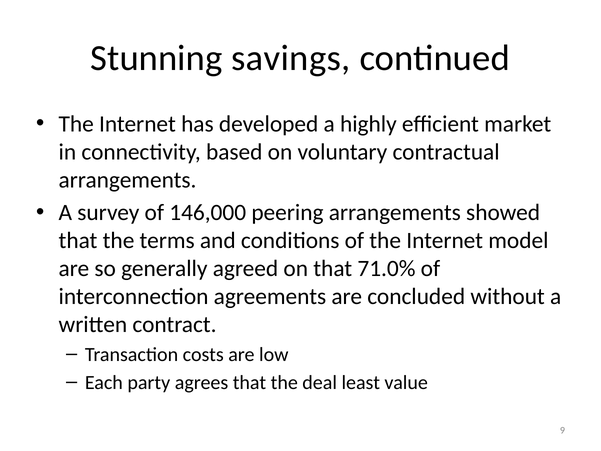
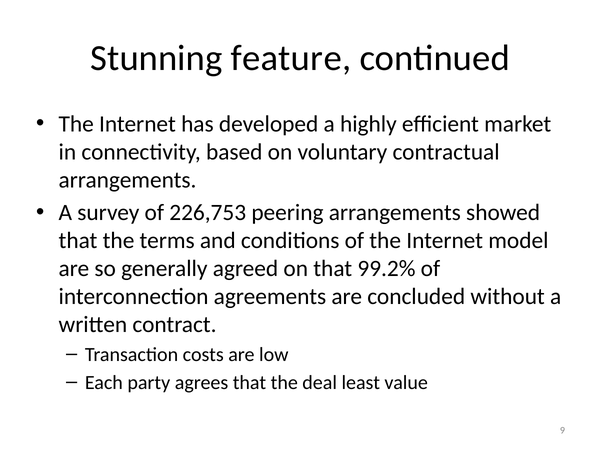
savings: savings -> feature
146,000: 146,000 -> 226,753
71.0%: 71.0% -> 99.2%
